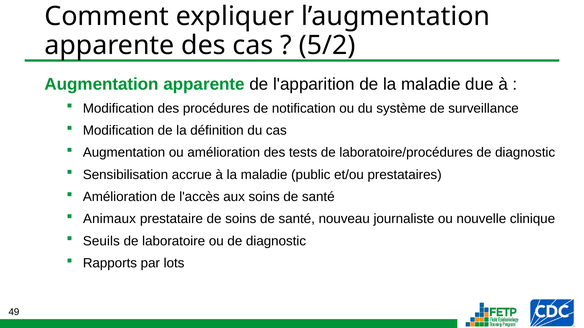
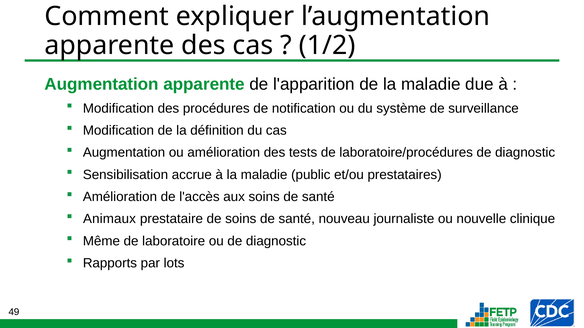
5/2: 5/2 -> 1/2
Seuils: Seuils -> Même
